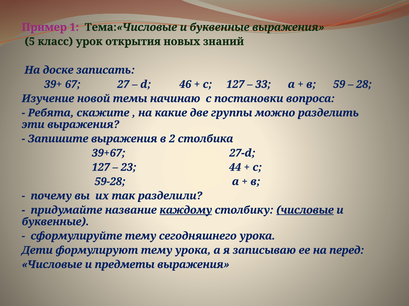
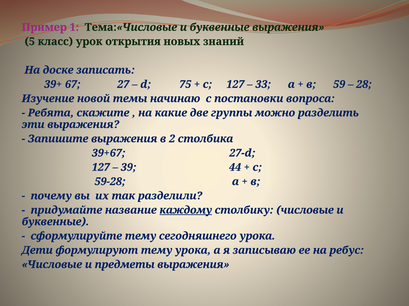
46: 46 -> 75
23: 23 -> 39
числовые at (305, 211) underline: present -> none
перед: перед -> ребус
